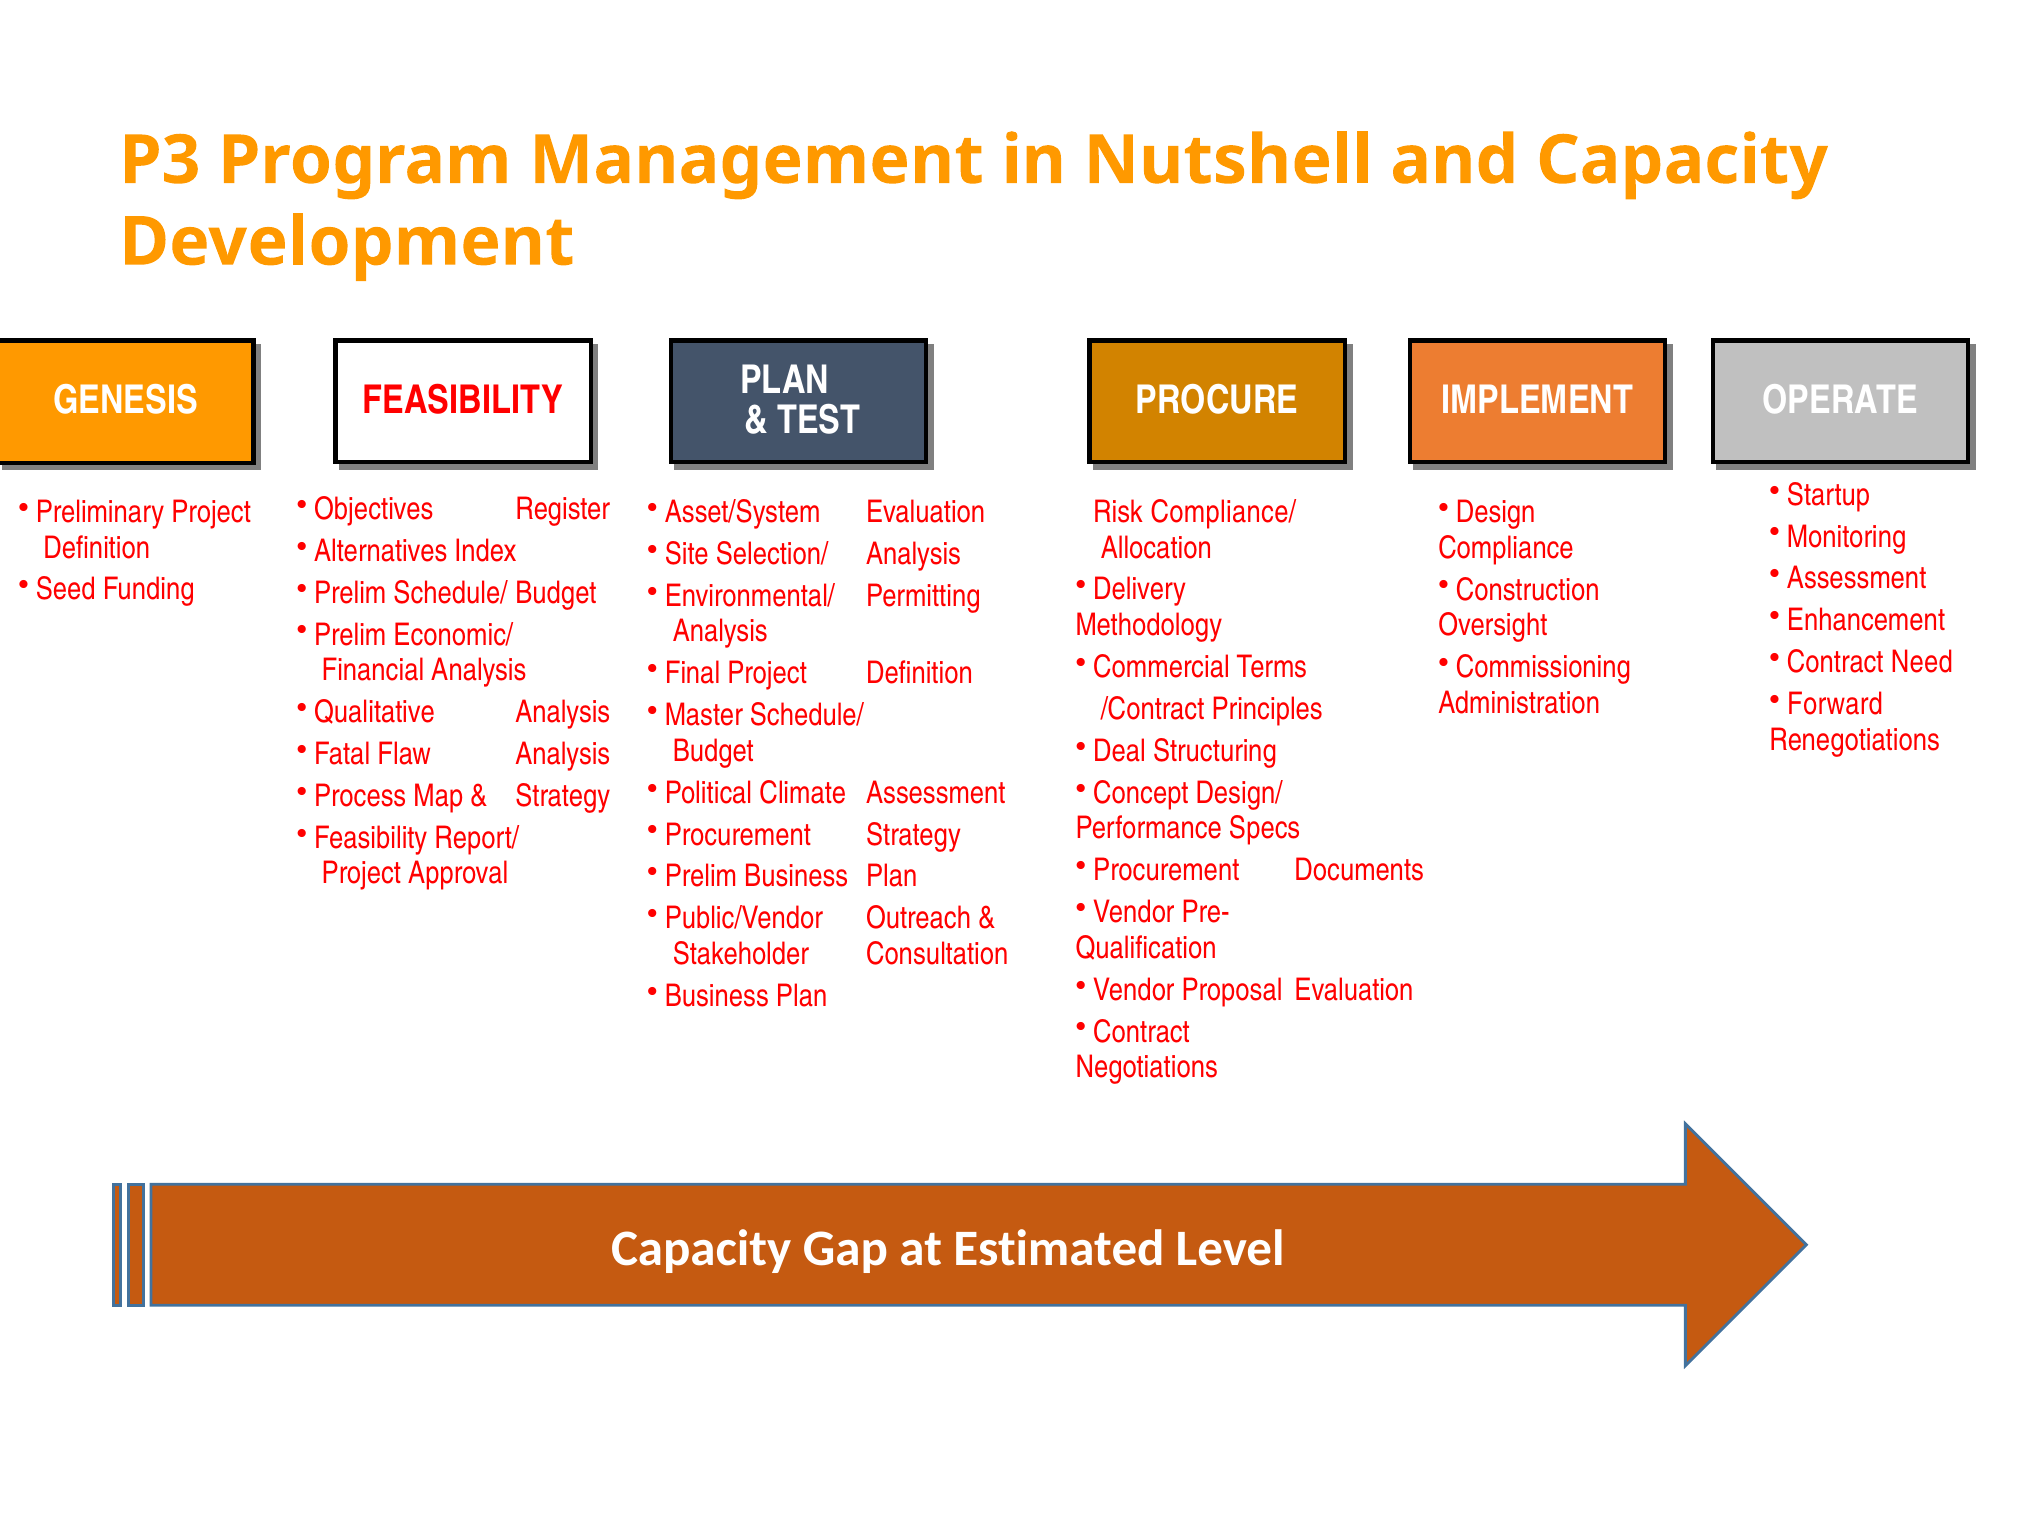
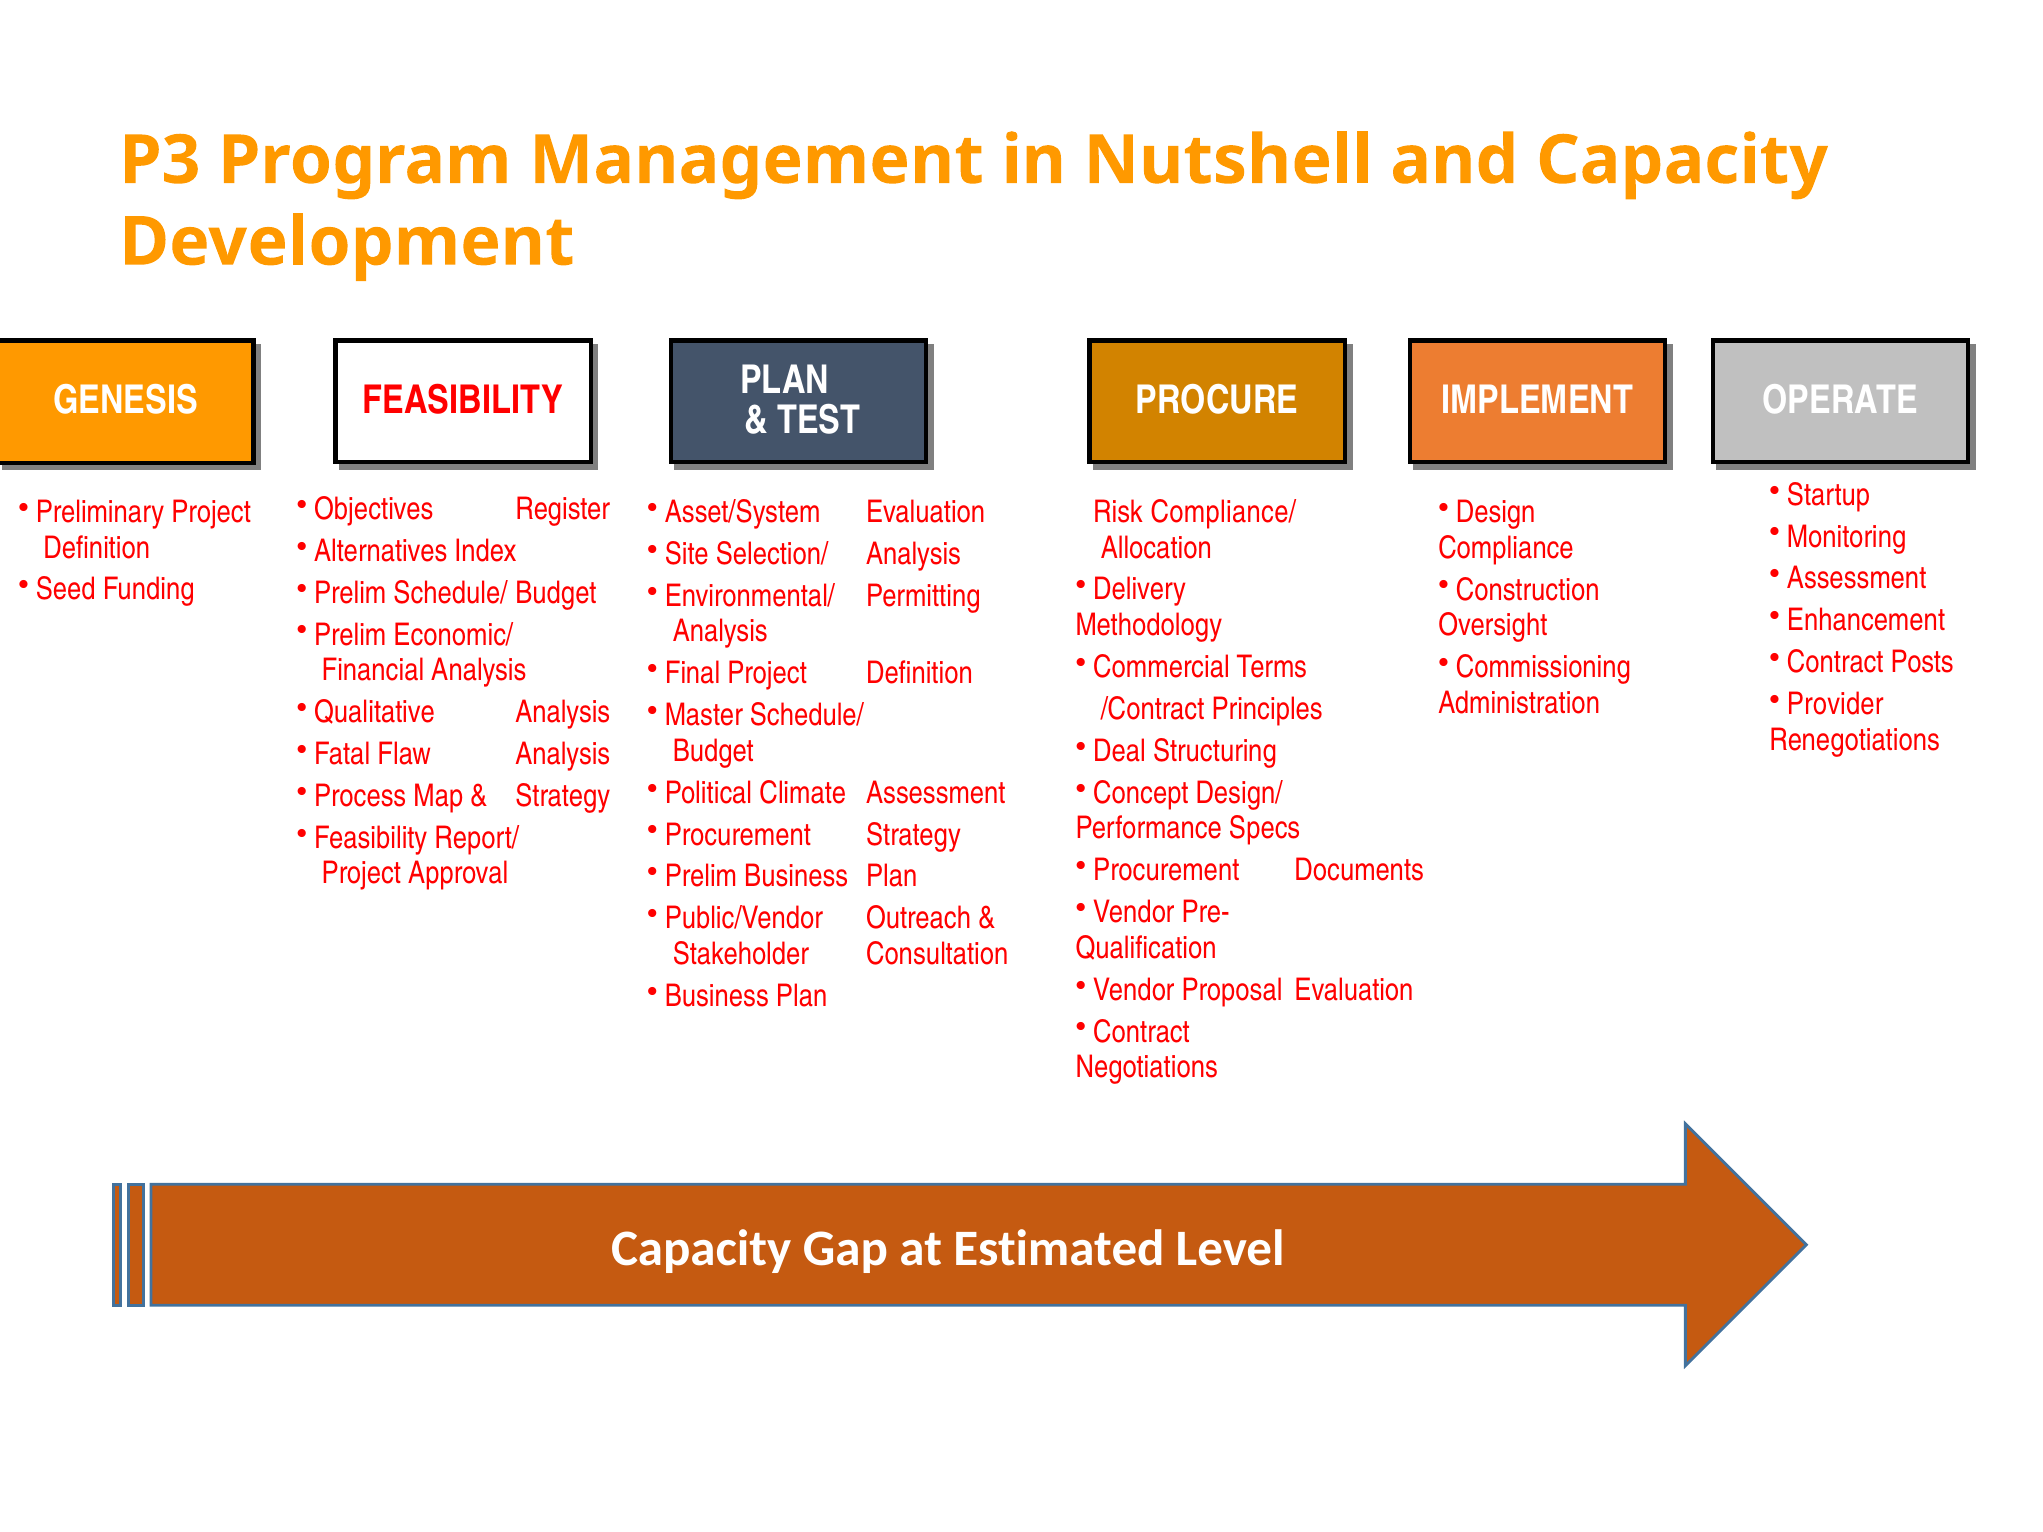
Need: Need -> Posts
Forward: Forward -> Provider
